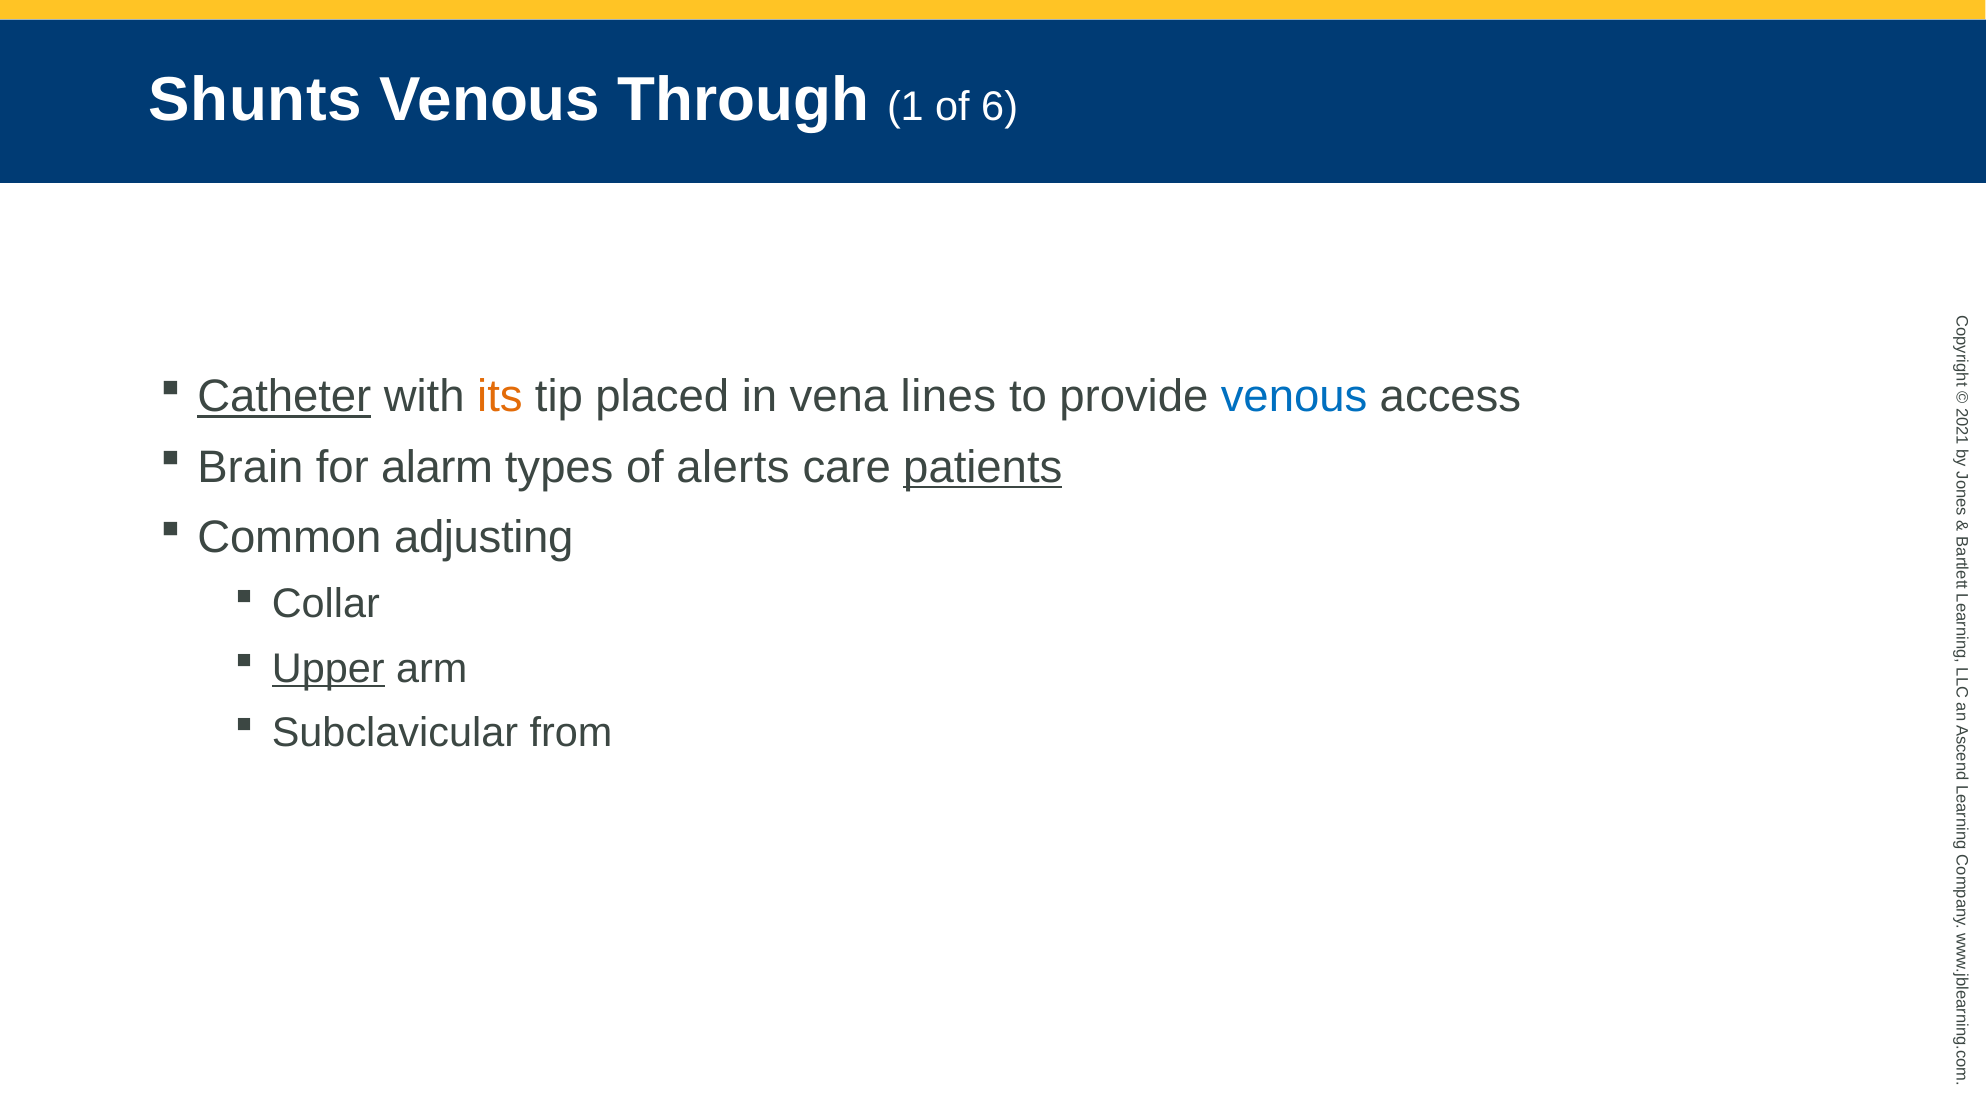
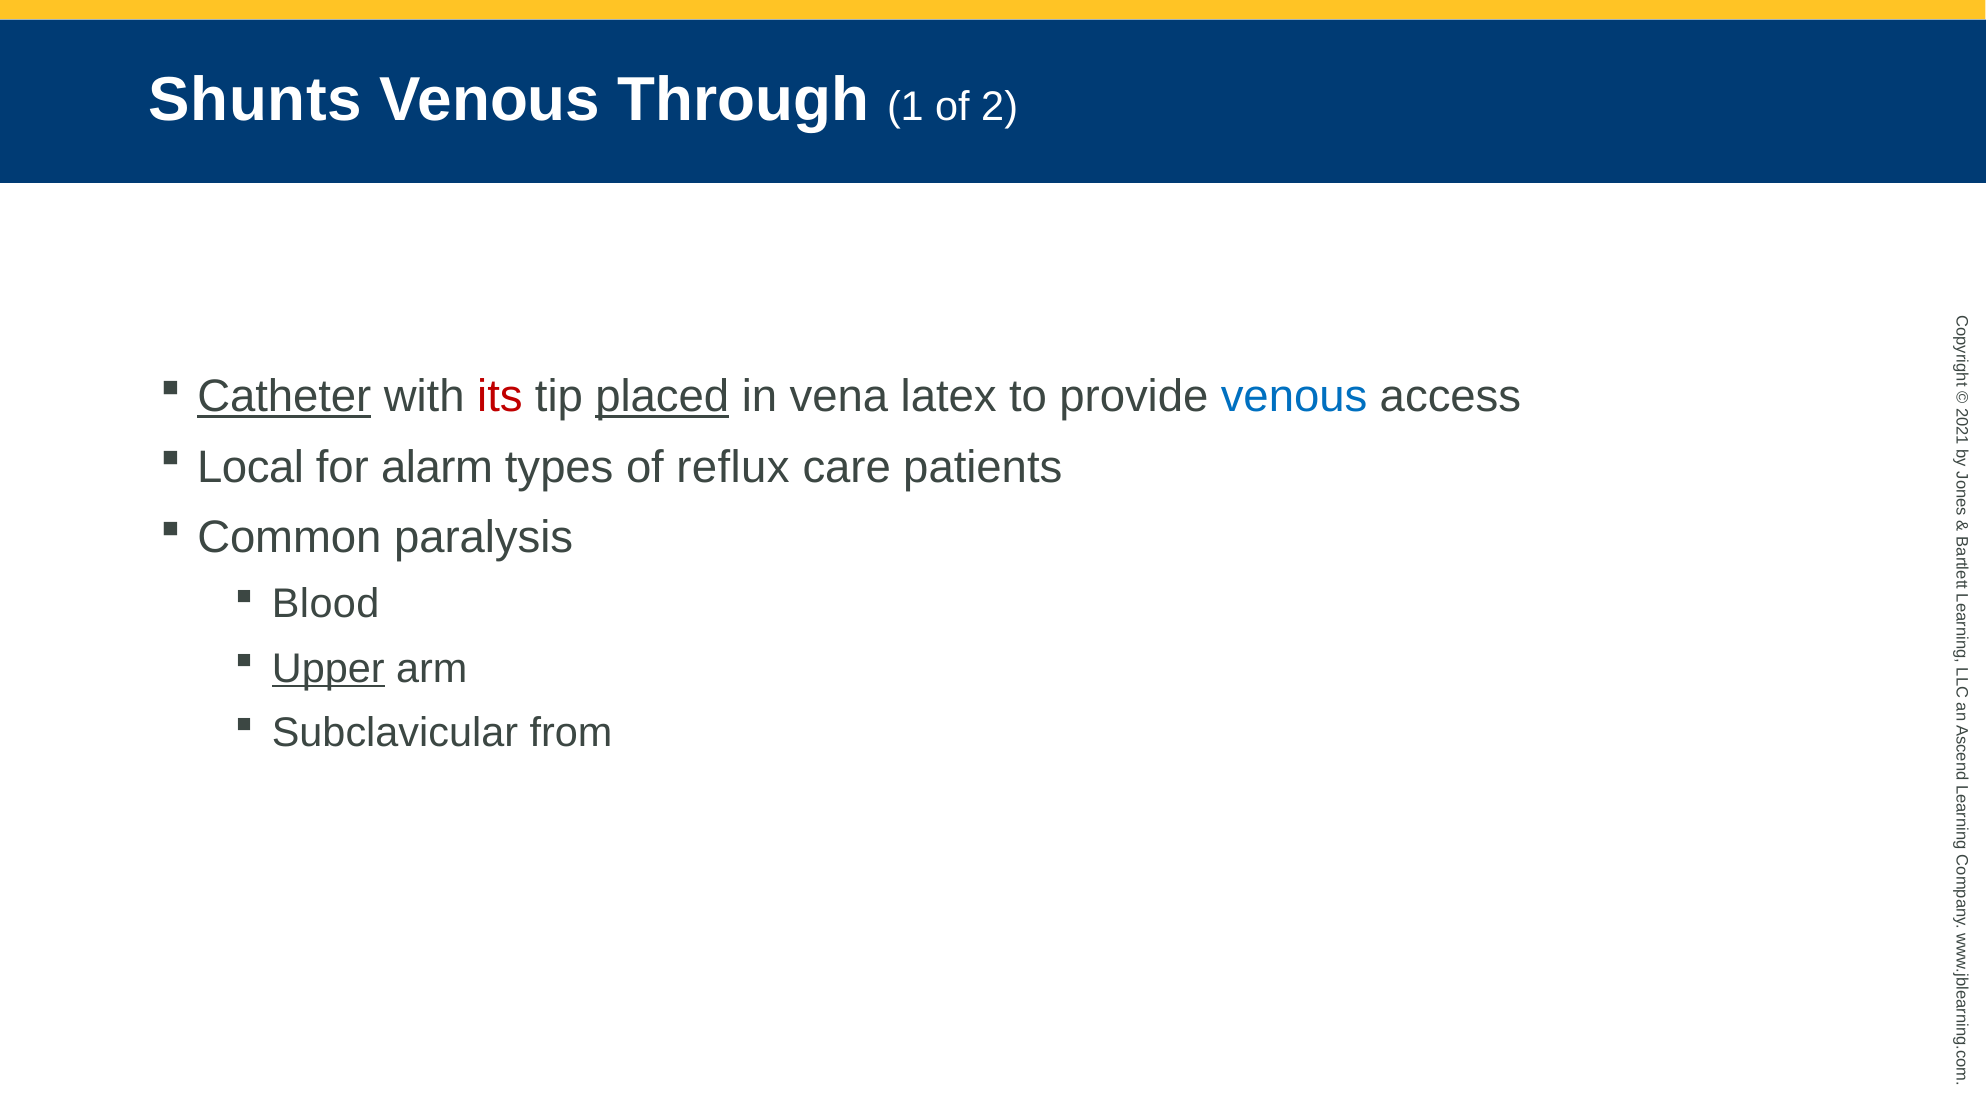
of 6: 6 -> 2
its colour: orange -> red
placed underline: none -> present
lines: lines -> latex
Brain: Brain -> Local
alerts: alerts -> reflux
patients underline: present -> none
adjusting: adjusting -> paralysis
Collar: Collar -> Blood
